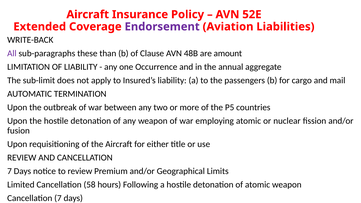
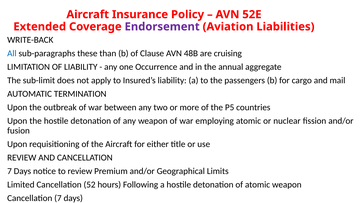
All colour: purple -> blue
amount: amount -> cruising
58: 58 -> 52
